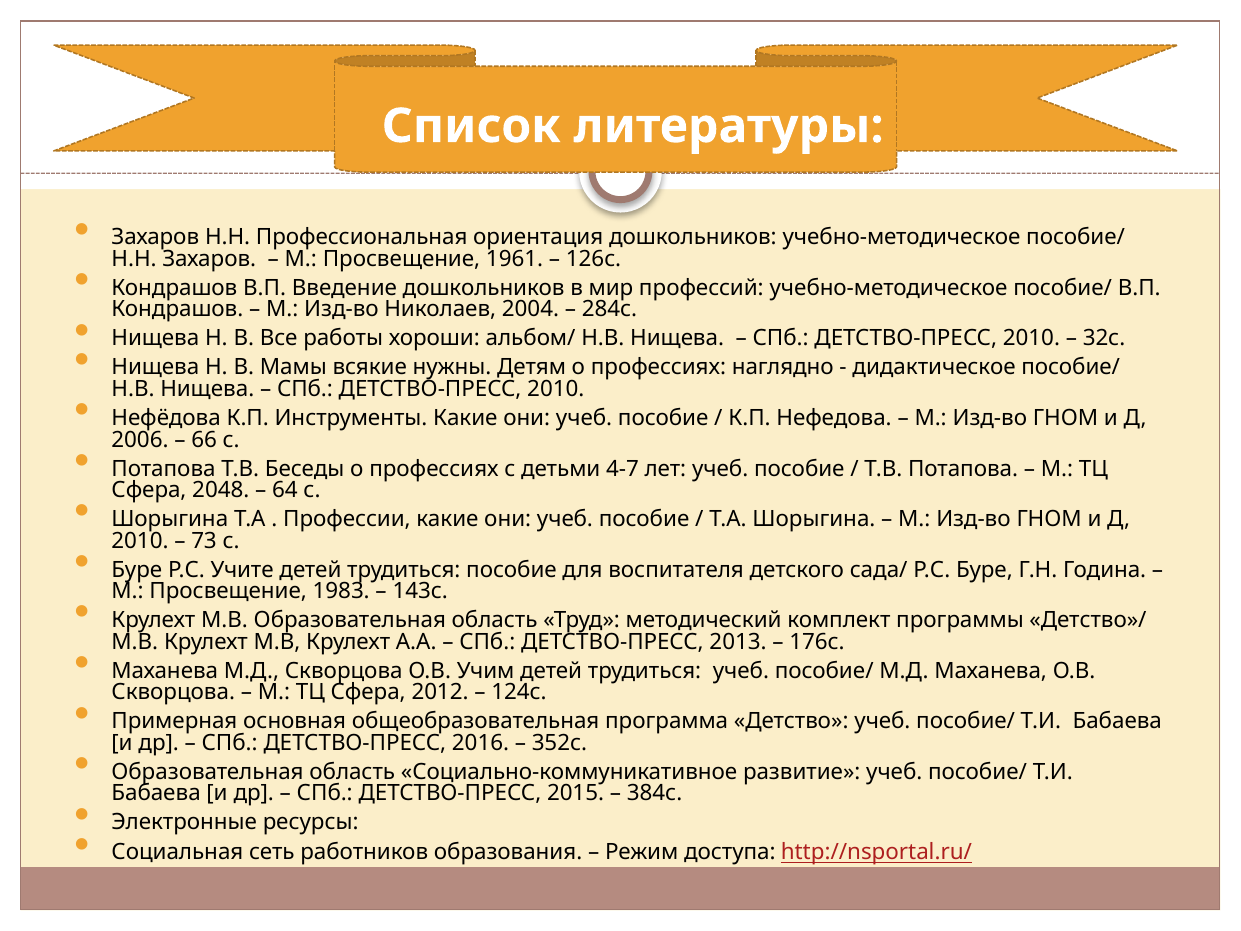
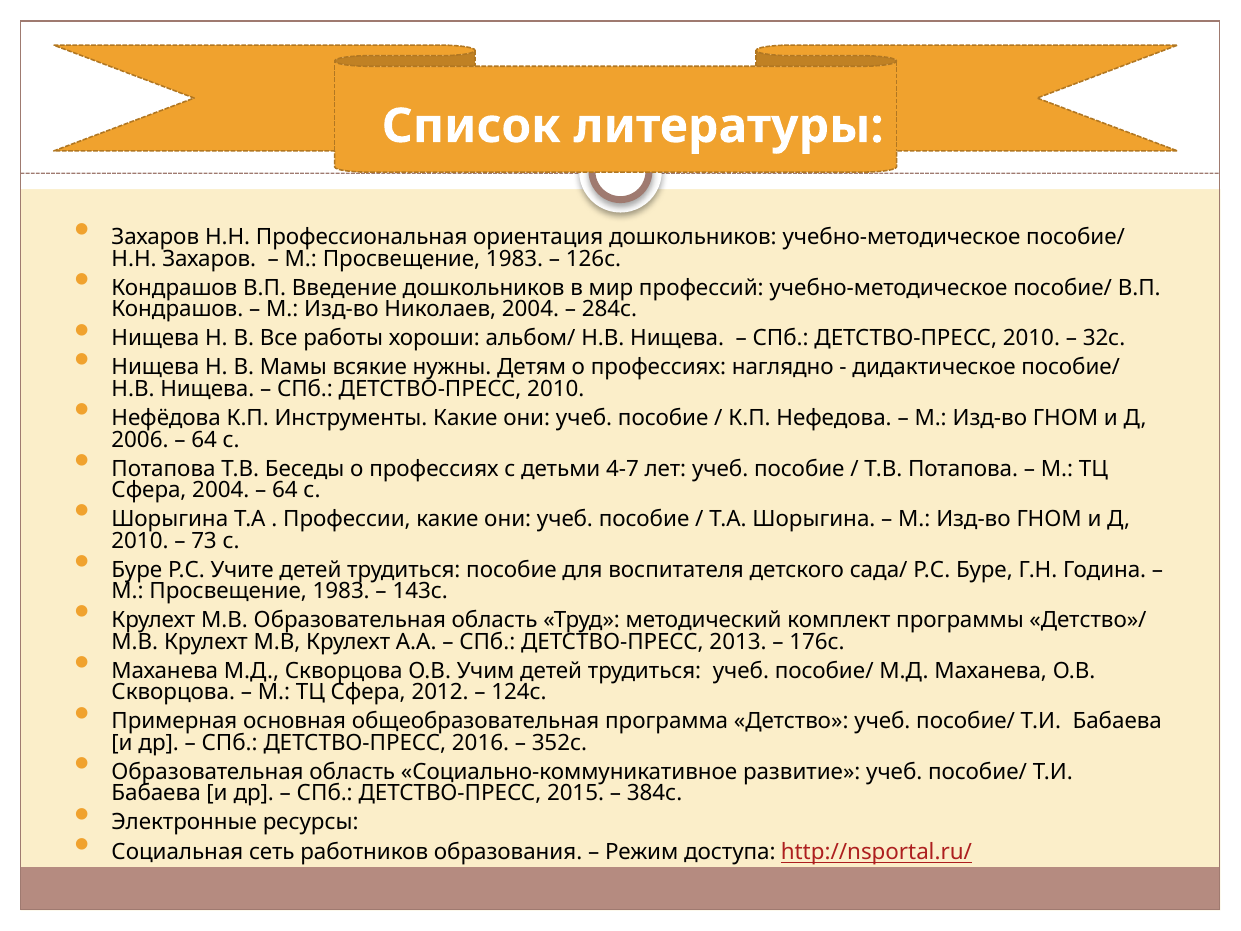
1961 at (515, 259): 1961 -> 1983
66 at (204, 440): 66 -> 64
Сфера 2048: 2048 -> 2004
